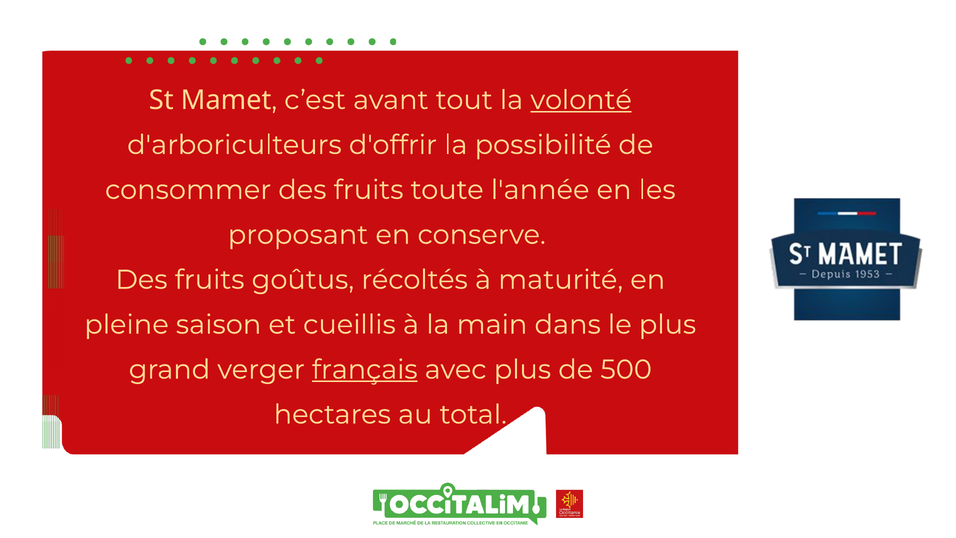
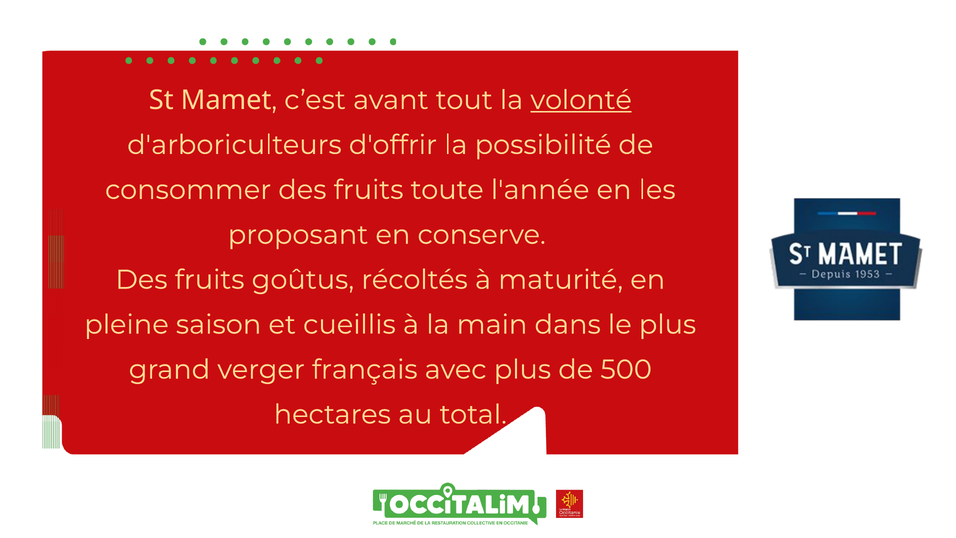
français underline: present -> none
